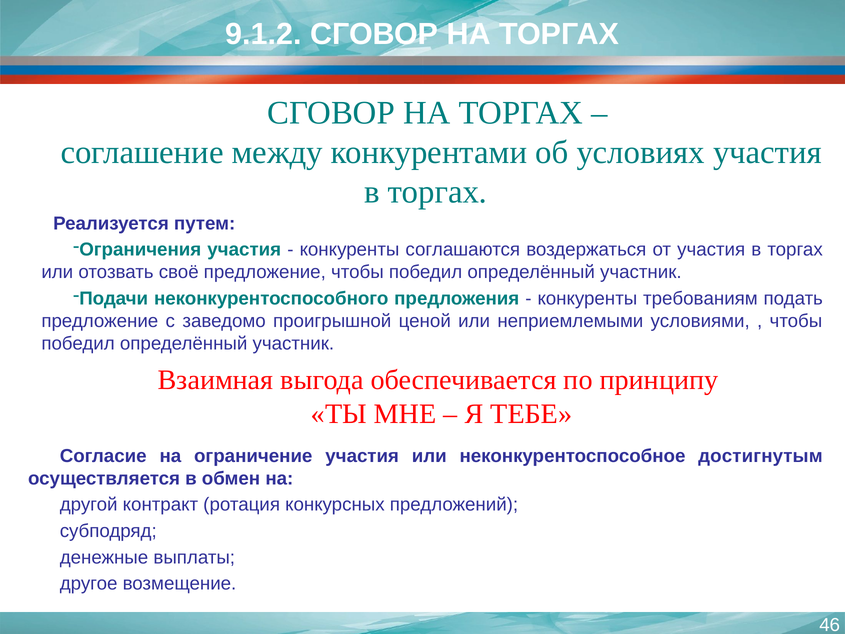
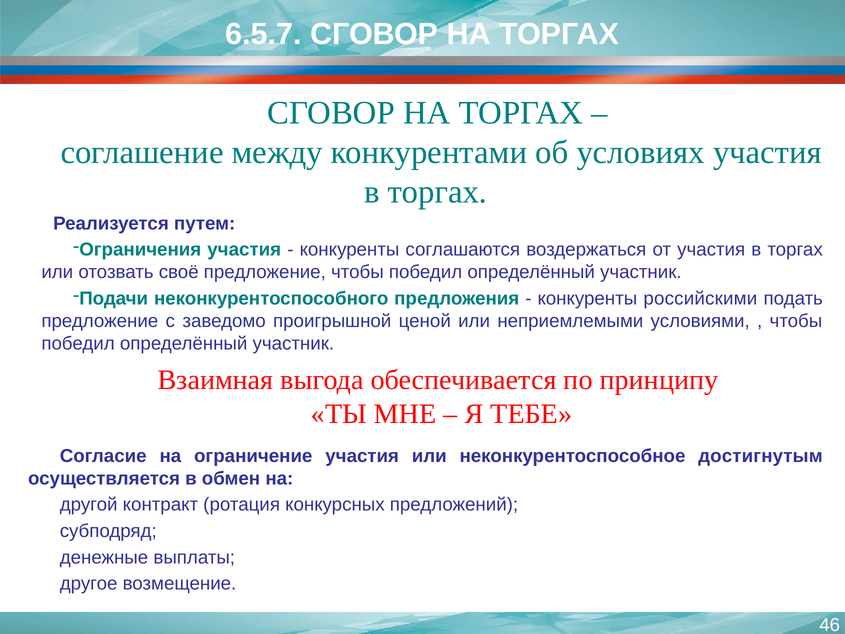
9.1.2: 9.1.2 -> 6.5.7
требованиям: требованиям -> российскими
